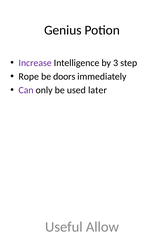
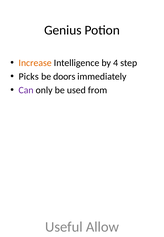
Increase colour: purple -> orange
3: 3 -> 4
Rope: Rope -> Picks
later: later -> from
